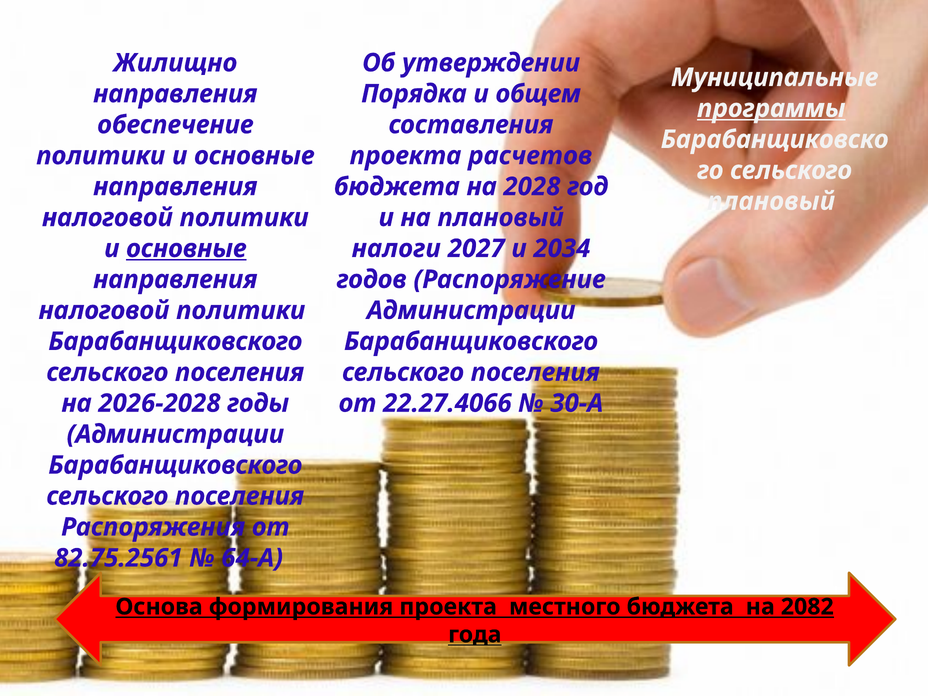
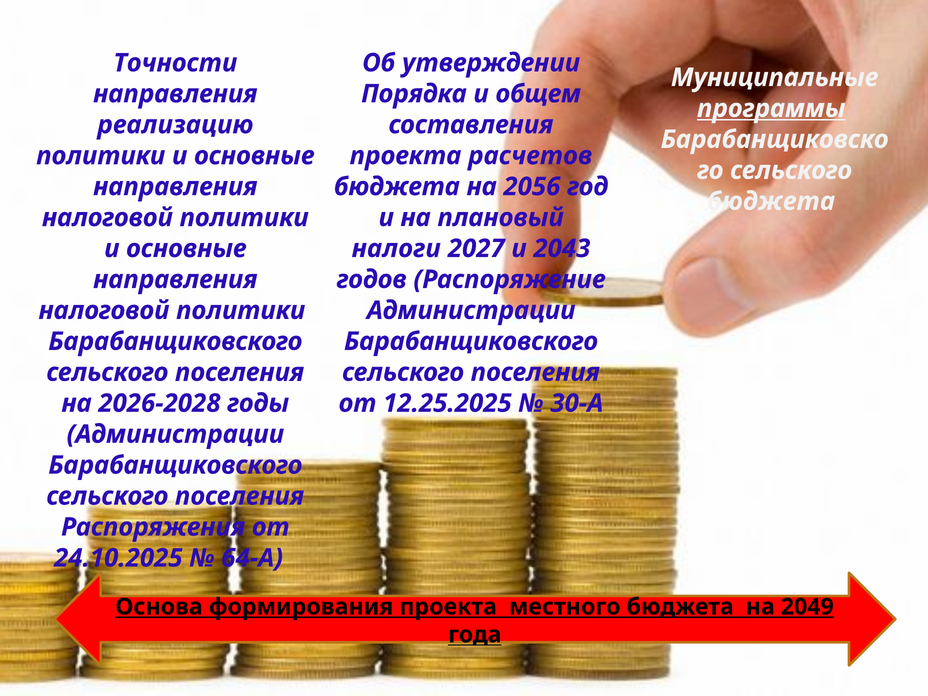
Жилищно: Жилищно -> Точности
обеспечение: обеспечение -> реализацию
2028: 2028 -> 2056
плановый at (771, 201): плановый -> бюджета
основные at (186, 249) underline: present -> none
2034: 2034 -> 2043
22.27.4066: 22.27.4066 -> 12.25.2025
82.75.2561: 82.75.2561 -> 24.10.2025
2082: 2082 -> 2049
